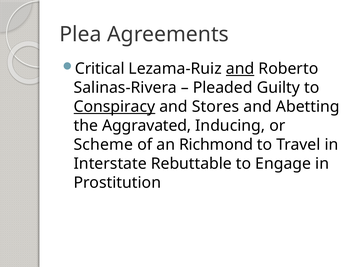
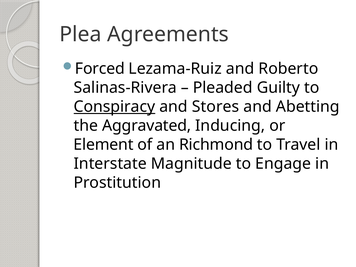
Critical: Critical -> Forced
and at (240, 69) underline: present -> none
Scheme: Scheme -> Element
Rebuttable: Rebuttable -> Magnitude
